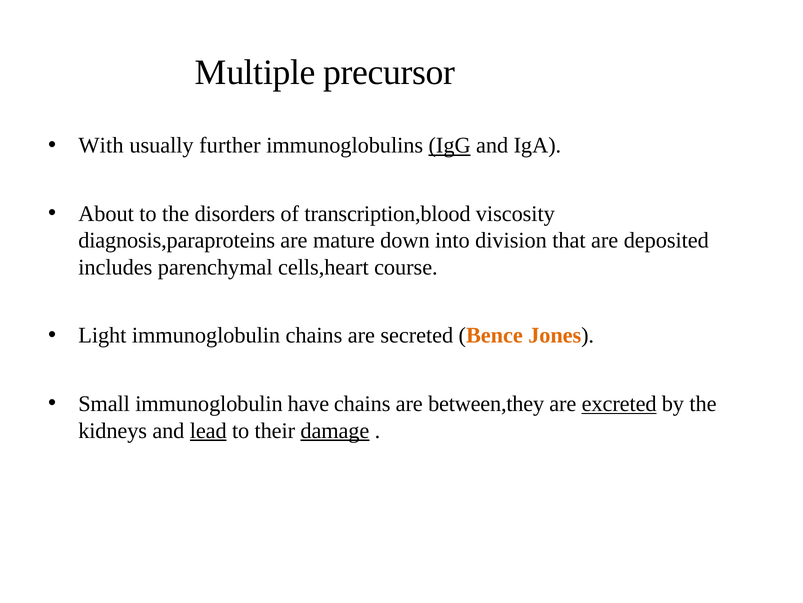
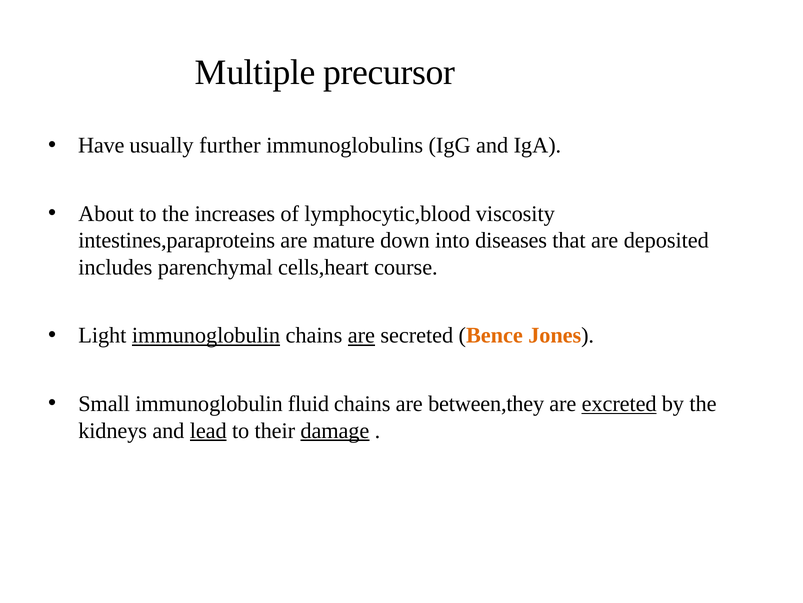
With: With -> Have
IgG underline: present -> none
disorders: disorders -> increases
transcription,blood: transcription,blood -> lymphocytic,blood
diagnosis,paraproteins: diagnosis,paraproteins -> intestines,paraproteins
division: division -> diseases
immunoglobulin at (206, 335) underline: none -> present
are at (361, 335) underline: none -> present
have: have -> fluid
